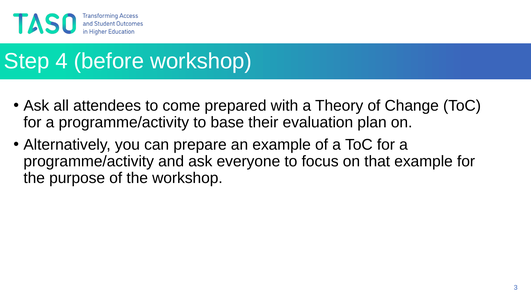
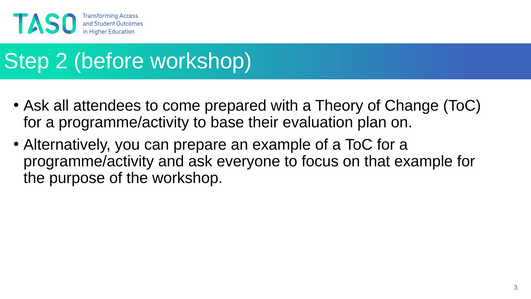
4: 4 -> 2
